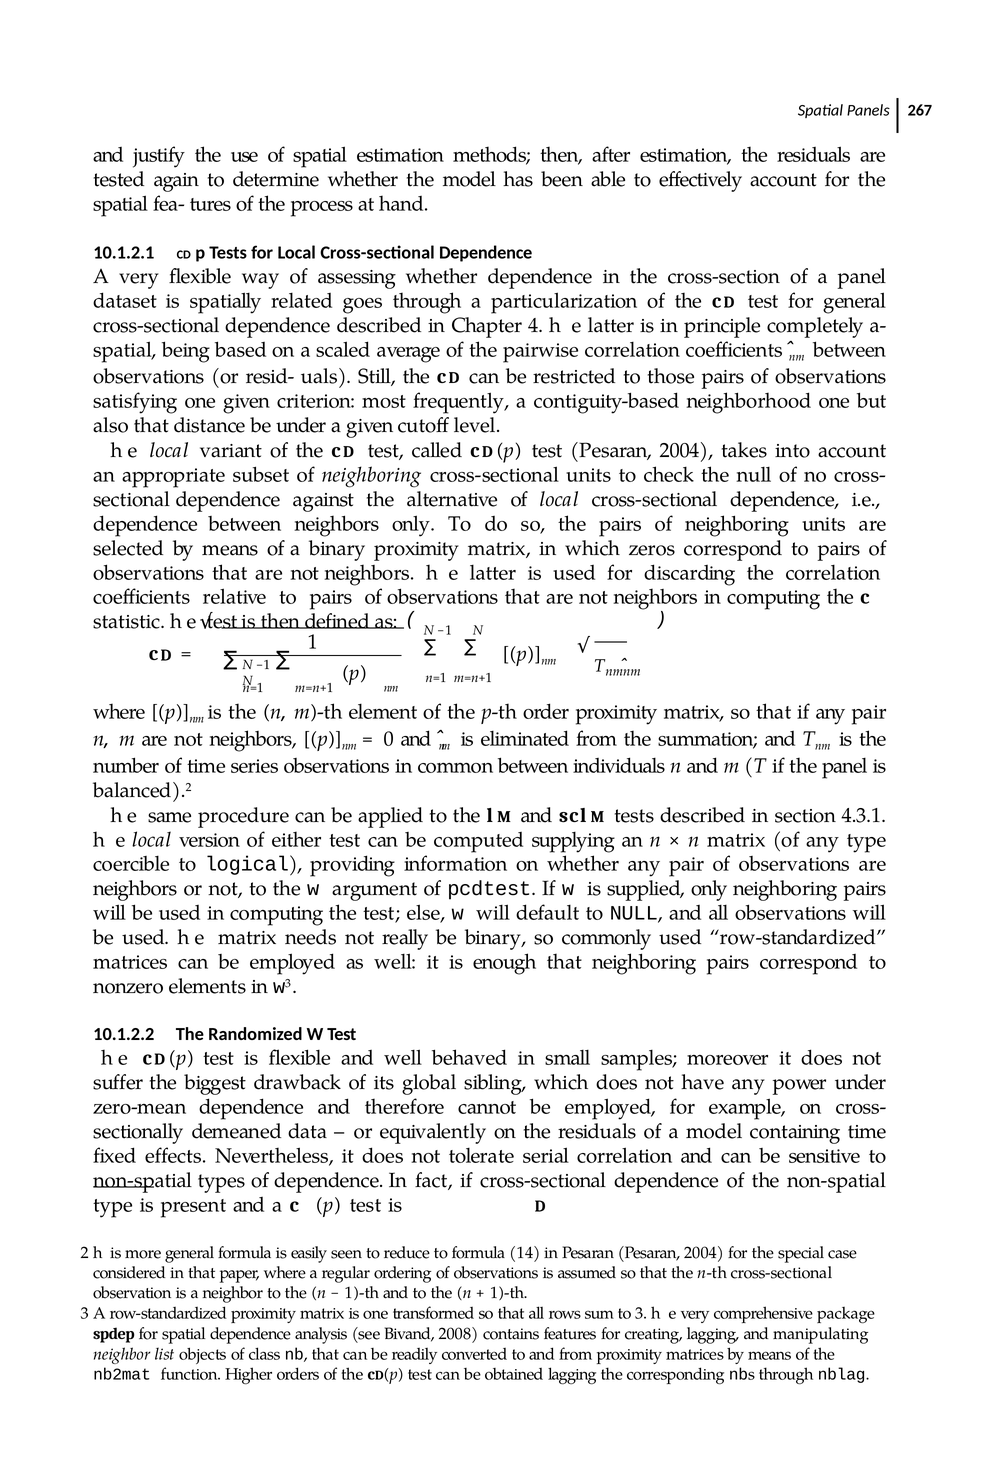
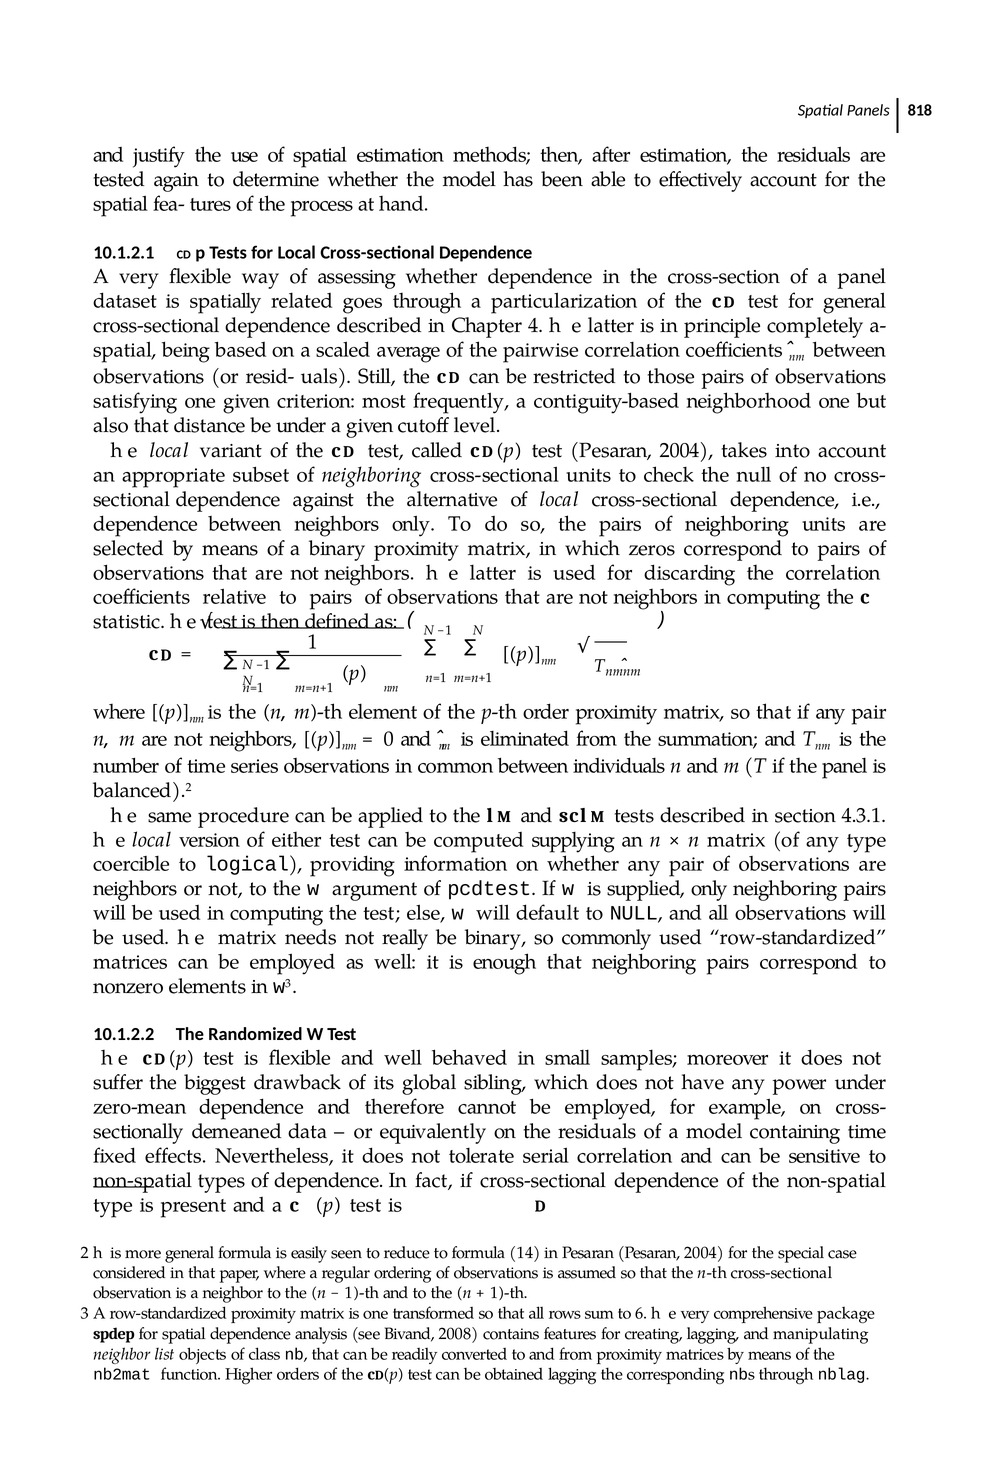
267: 267 -> 818
to 3: 3 -> 6
